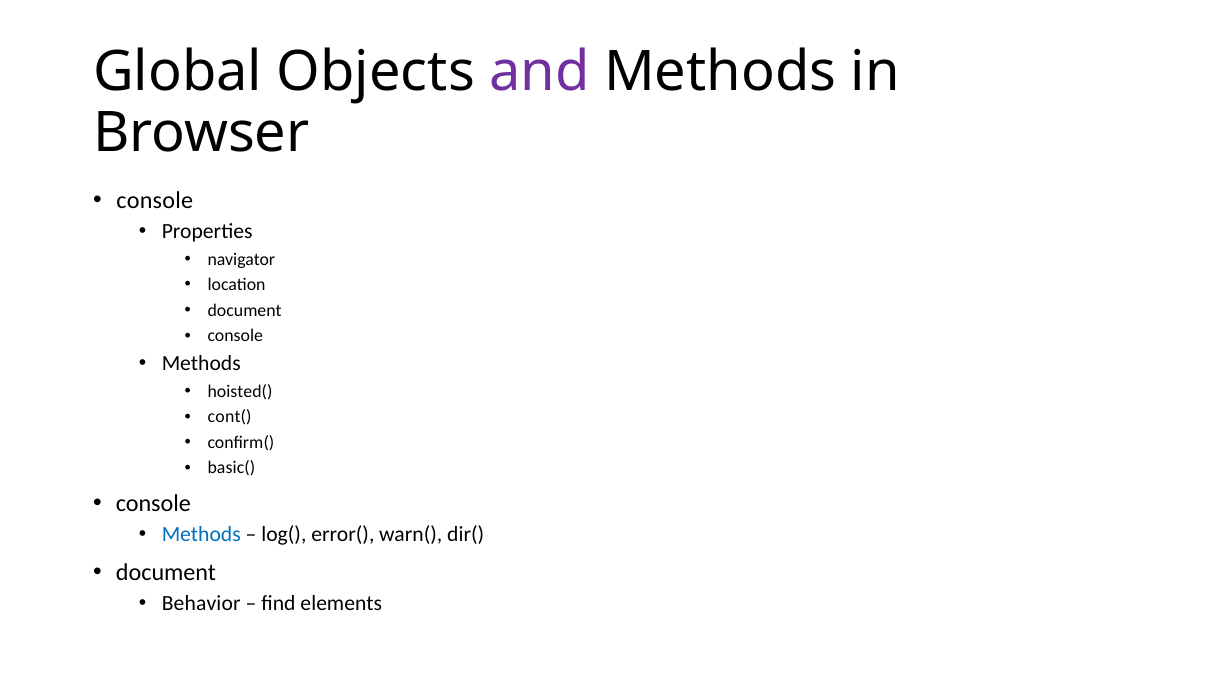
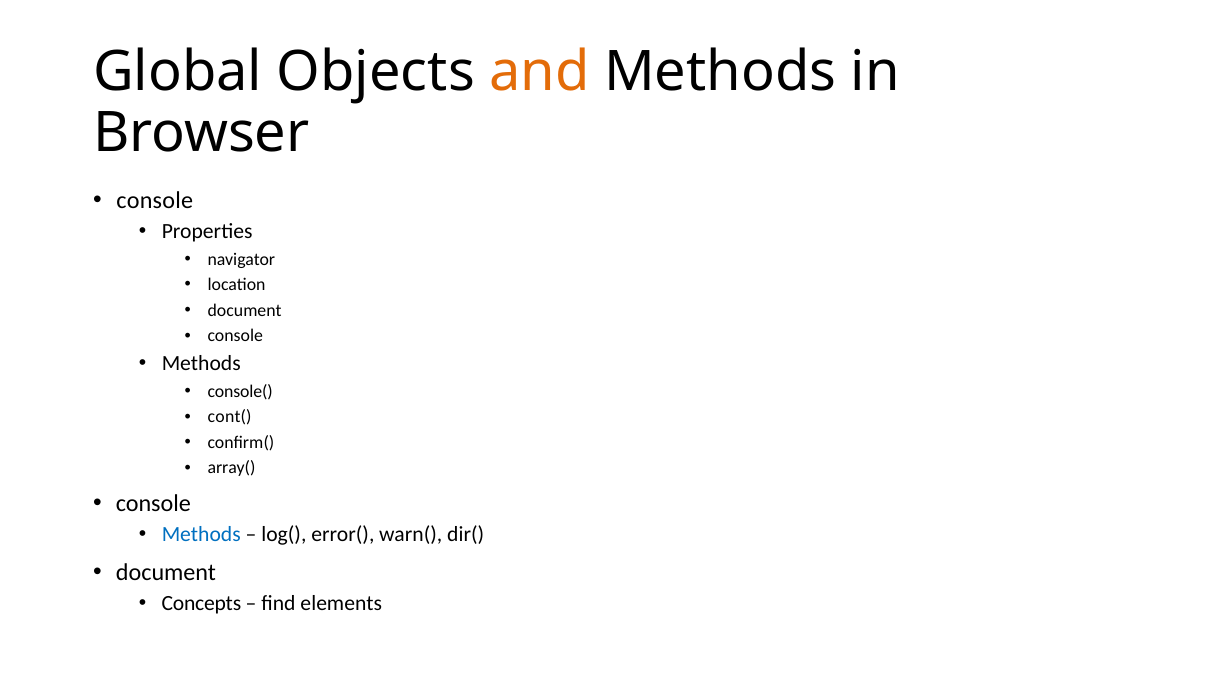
and colour: purple -> orange
hoisted(: hoisted( -> console(
basic(: basic( -> array(
Behavior: Behavior -> Concepts
